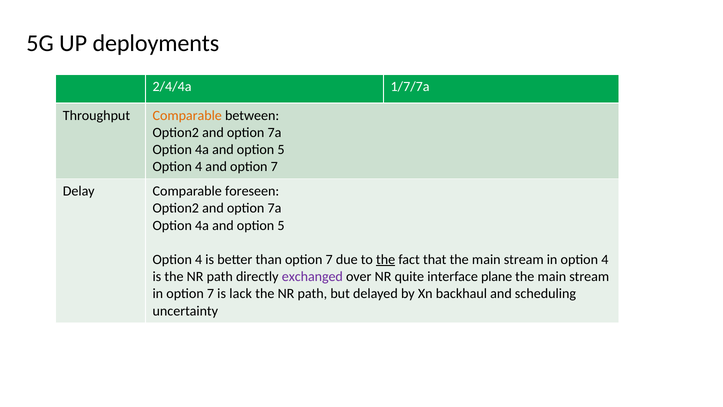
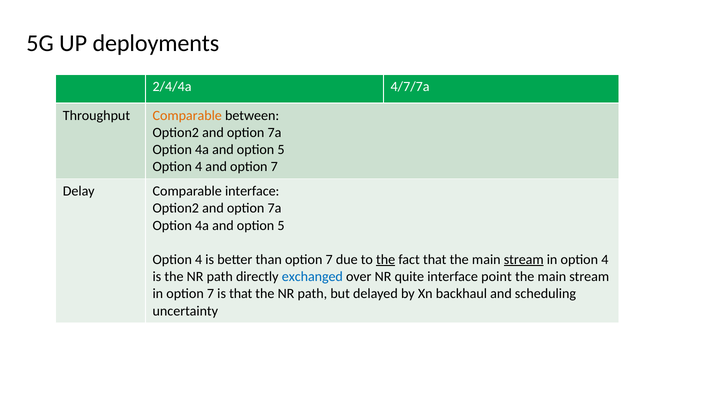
1/7/7a: 1/7/7a -> 4/7/7a
Comparable foreseen: foreseen -> interface
stream at (524, 259) underline: none -> present
exchanged colour: purple -> blue
plane: plane -> point
is lack: lack -> that
